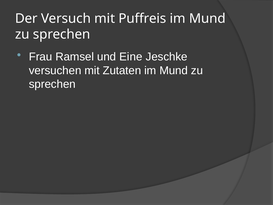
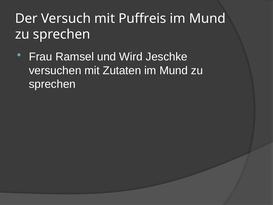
Eine: Eine -> Wird
